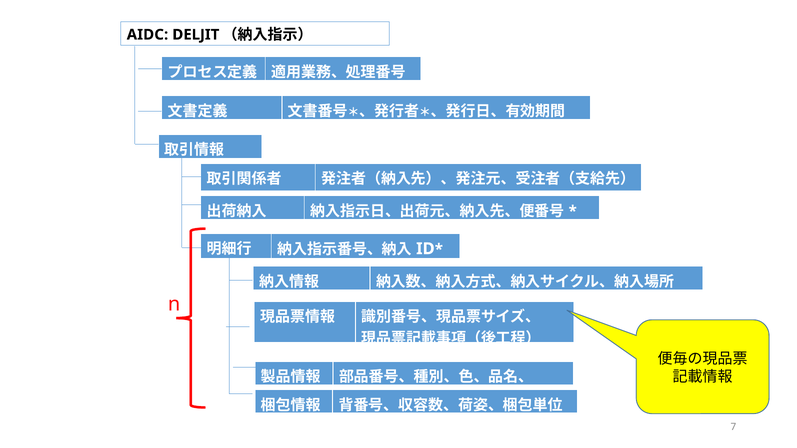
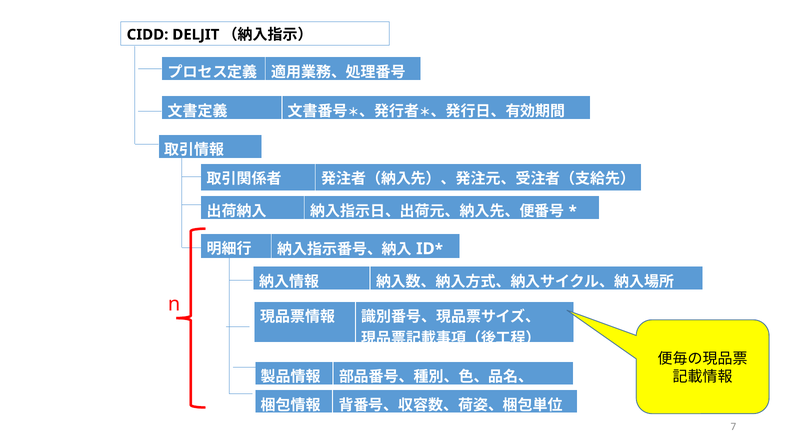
AIDC: AIDC -> CIDD
